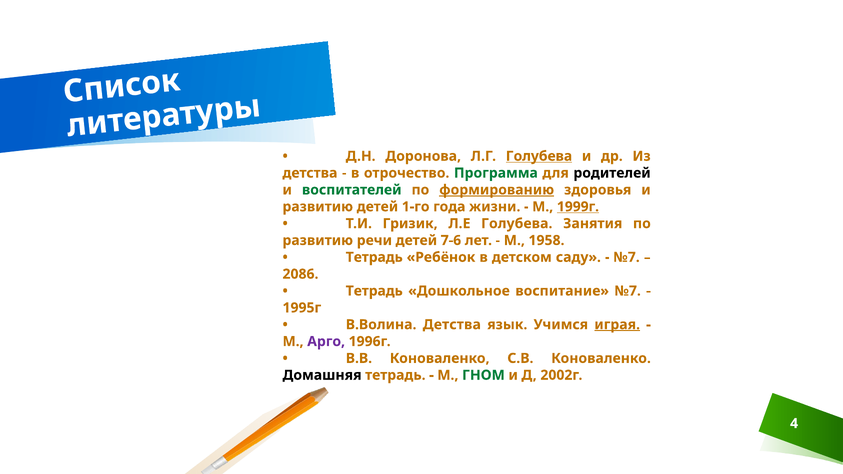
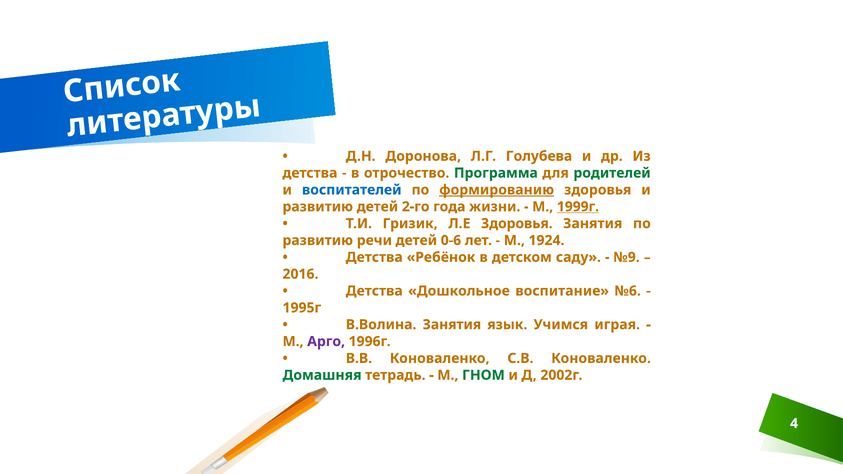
Голубева at (539, 156) underline: present -> none
родителей colour: black -> green
воспитателей colour: green -> blue
1-го: 1-го -> 2-го
Л.Е Голубева: Голубева -> Здоровья
7-6: 7-6 -> 0-6
1958: 1958 -> 1924
Тетрадь at (374, 257): Тетрадь -> Детства
№7 at (627, 257): №7 -> №9
2086: 2086 -> 2016
Тетрадь at (374, 291): Тетрадь -> Детства
воспитание №7: №7 -> №6
В.Волина Детства: Детства -> Занятия
играя underline: present -> none
Домашняя colour: black -> green
